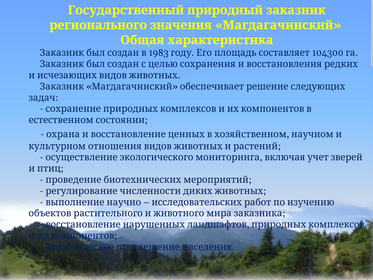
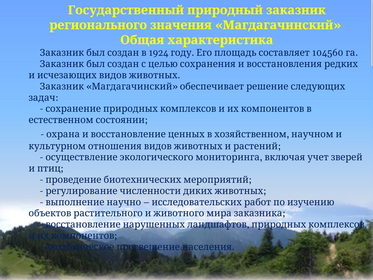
1983: 1983 -> 1924
104300: 104300 -> 104560
